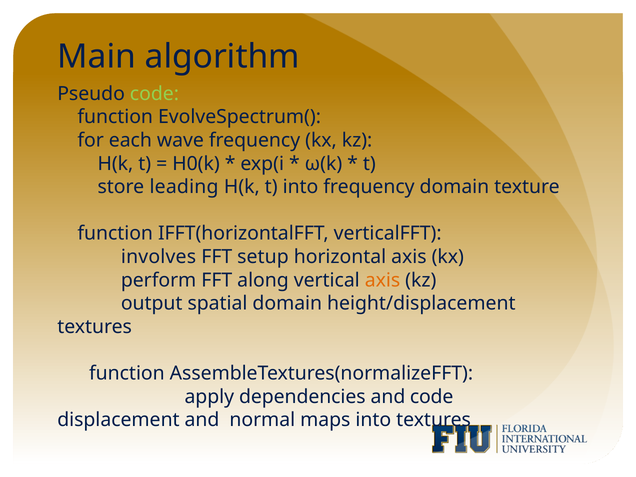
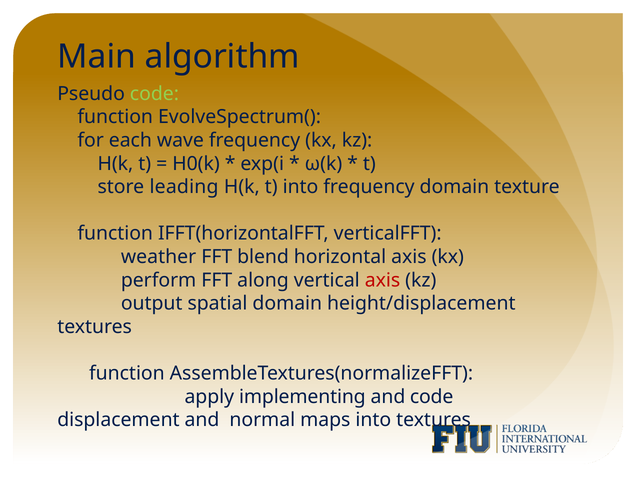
involves: involves -> weather
setup: setup -> blend
axis at (383, 280) colour: orange -> red
dependencies: dependencies -> implementing
